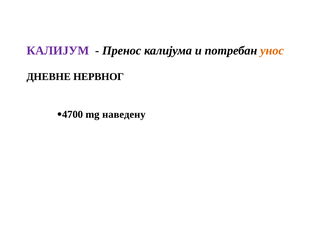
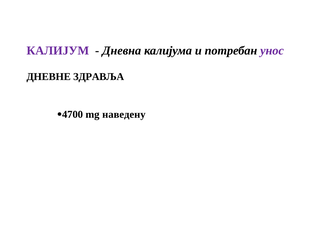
Пренос: Пренос -> Дневна
унос colour: orange -> purple
НЕРВНОГ: НЕРВНОГ -> ЗДРАВЉА
